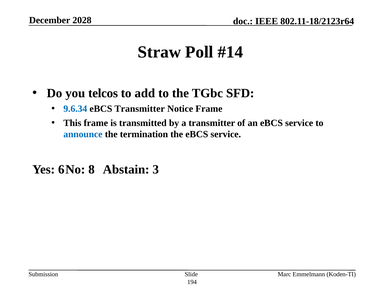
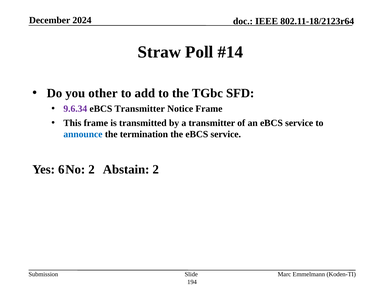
2028: 2028 -> 2024
telcos: telcos -> other
9.6.34 colour: blue -> purple
8 at (92, 169): 8 -> 2
Abstain 3: 3 -> 2
